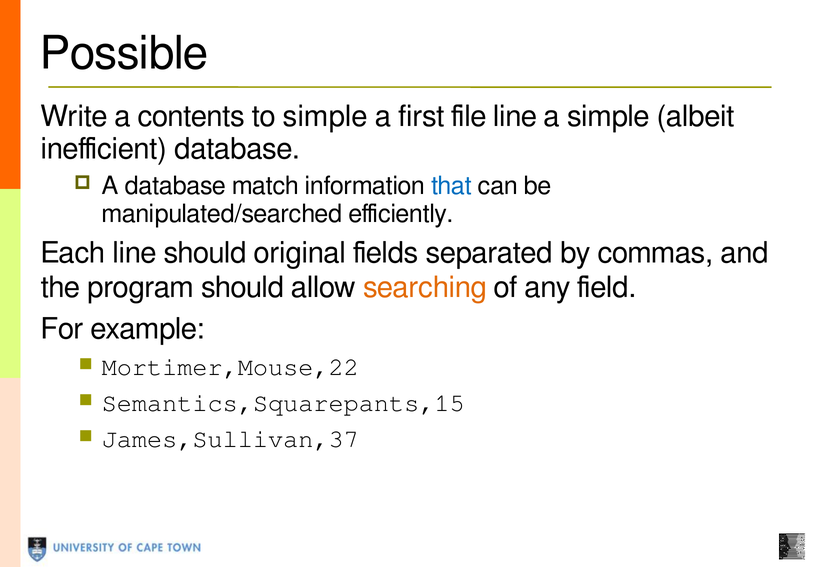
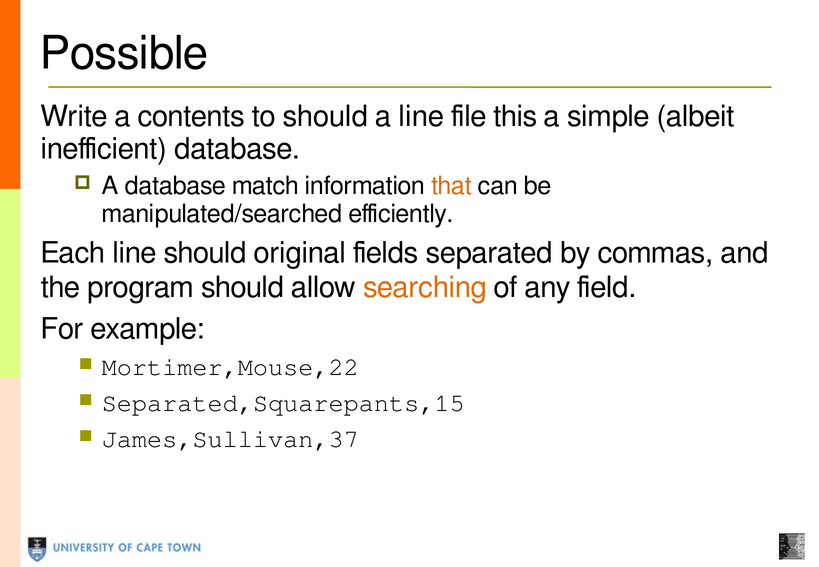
to simple: simple -> should
a first: first -> line
file line: line -> this
that colour: blue -> orange
Semantics,Squarepants,15: Semantics,Squarepants,15 -> Separated,Squarepants,15
